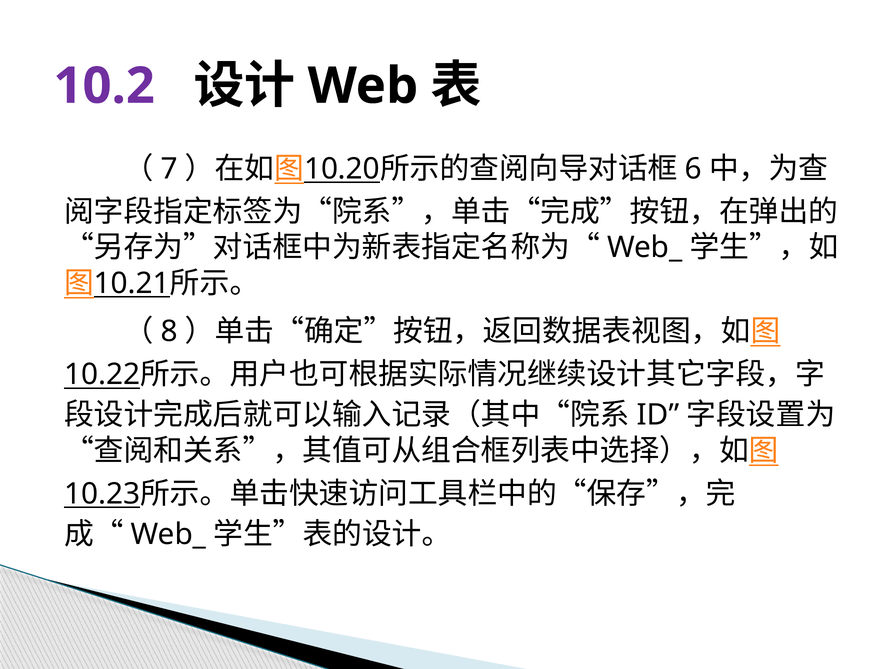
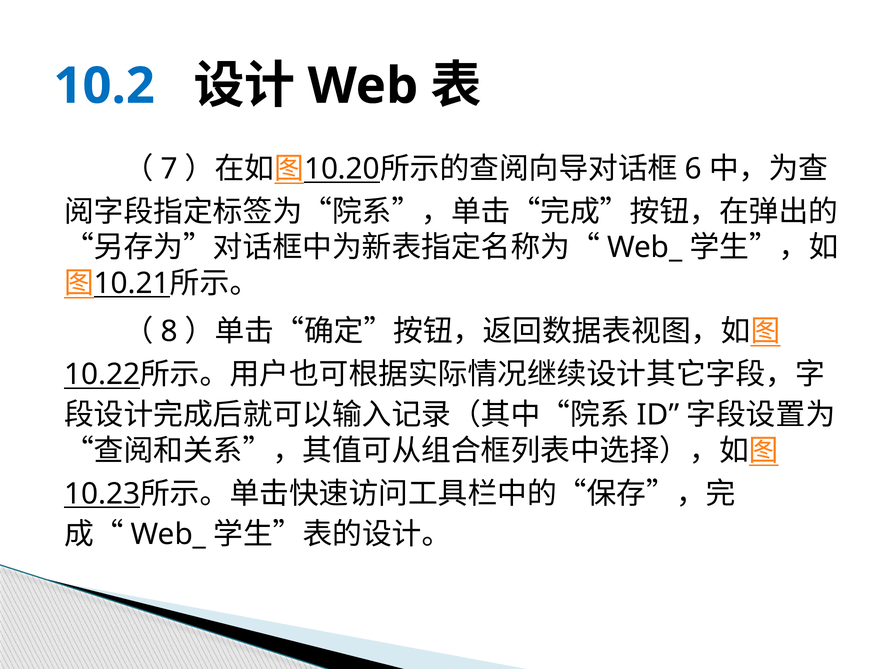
10.2 colour: purple -> blue
